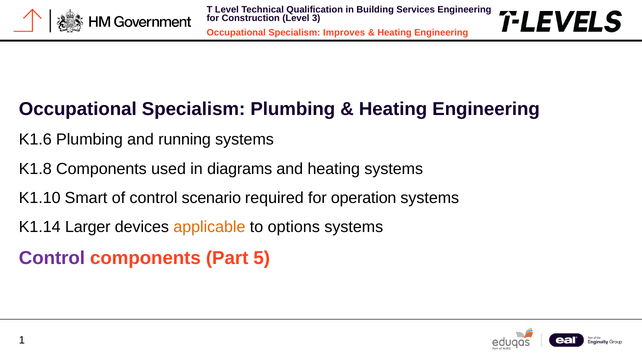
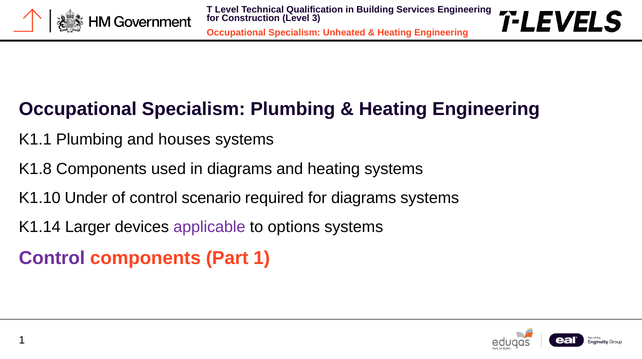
Improves: Improves -> Unheated
K1.6: K1.6 -> K1.1
running: running -> houses
Smart: Smart -> Under
for operation: operation -> diagrams
applicable colour: orange -> purple
Part 5: 5 -> 1
